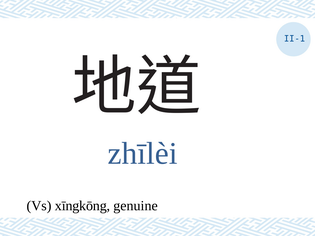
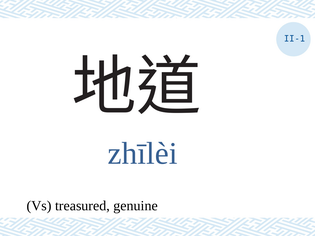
xīngkōng: xīngkōng -> treasured
